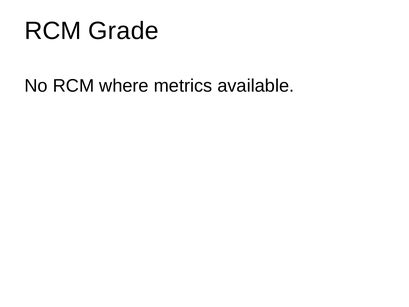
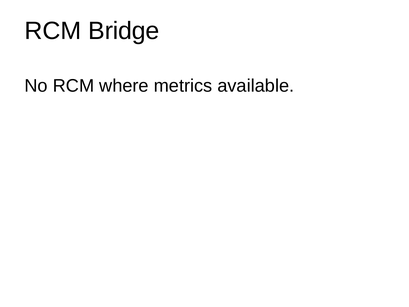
Grade: Grade -> Bridge
